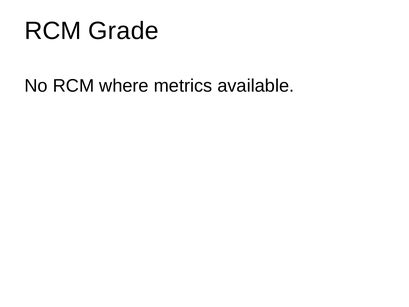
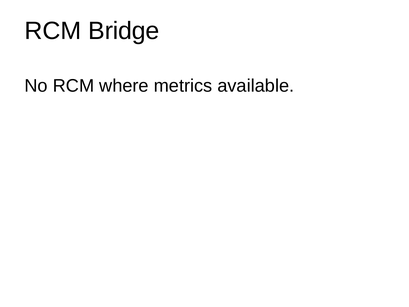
Grade: Grade -> Bridge
